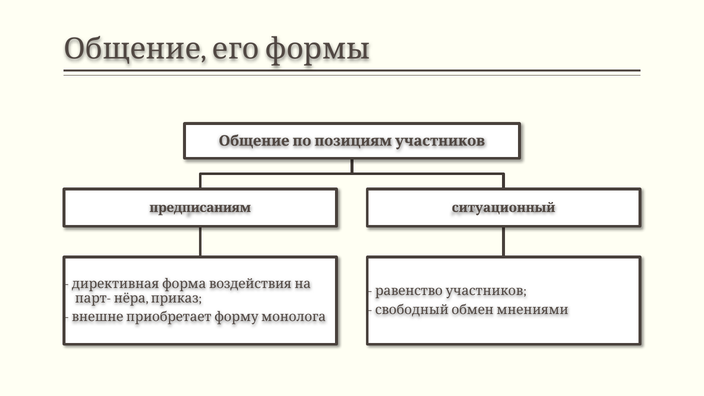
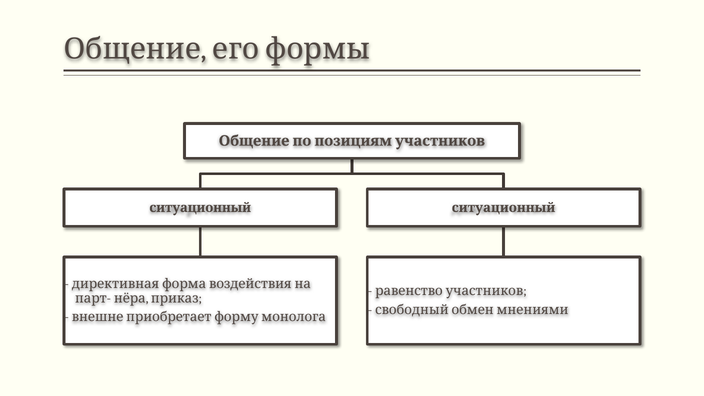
предписаниям at (200, 208): предписаниям -> ситуационный
